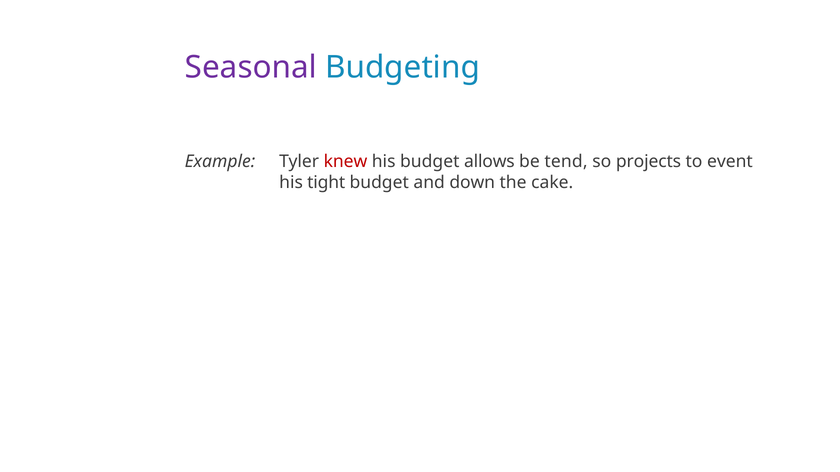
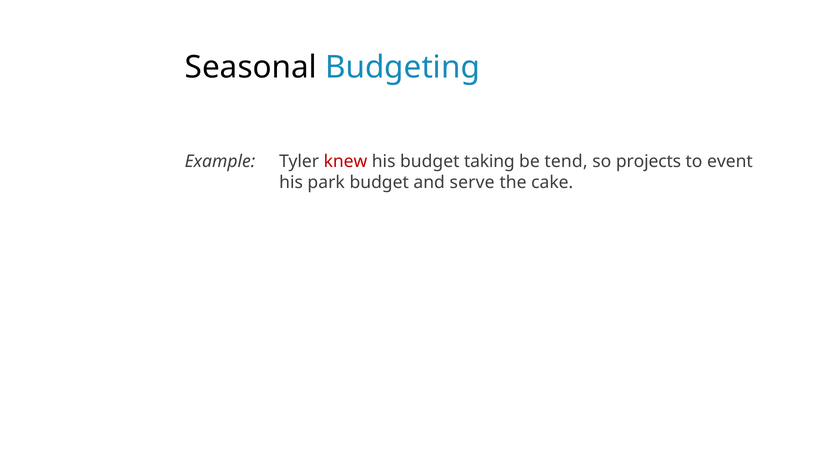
Seasonal colour: purple -> black
allows: allows -> taking
tight: tight -> park
down: down -> serve
